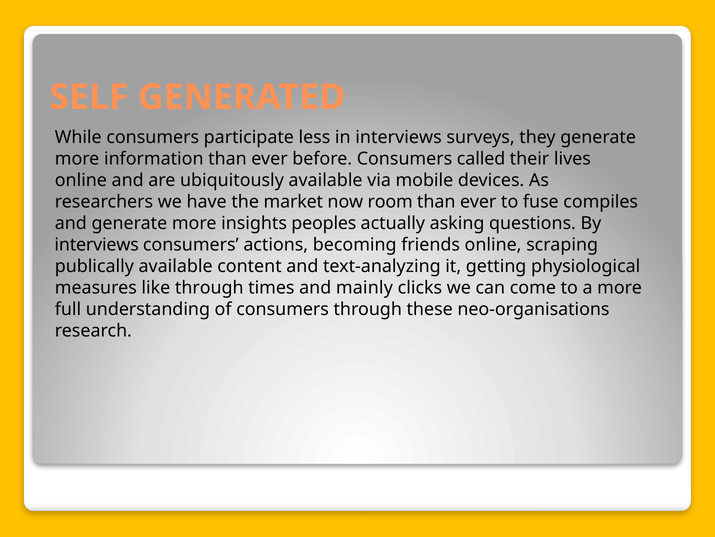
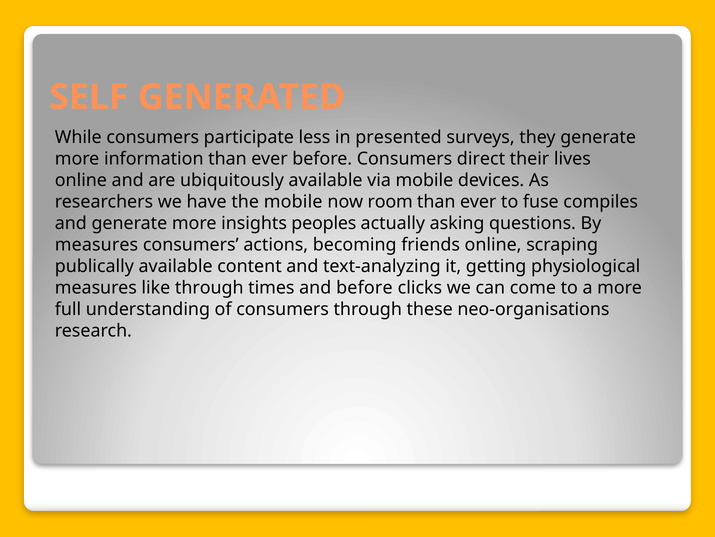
in interviews: interviews -> presented
called: called -> direct
the market: market -> mobile
interviews at (97, 244): interviews -> measures
and mainly: mainly -> before
